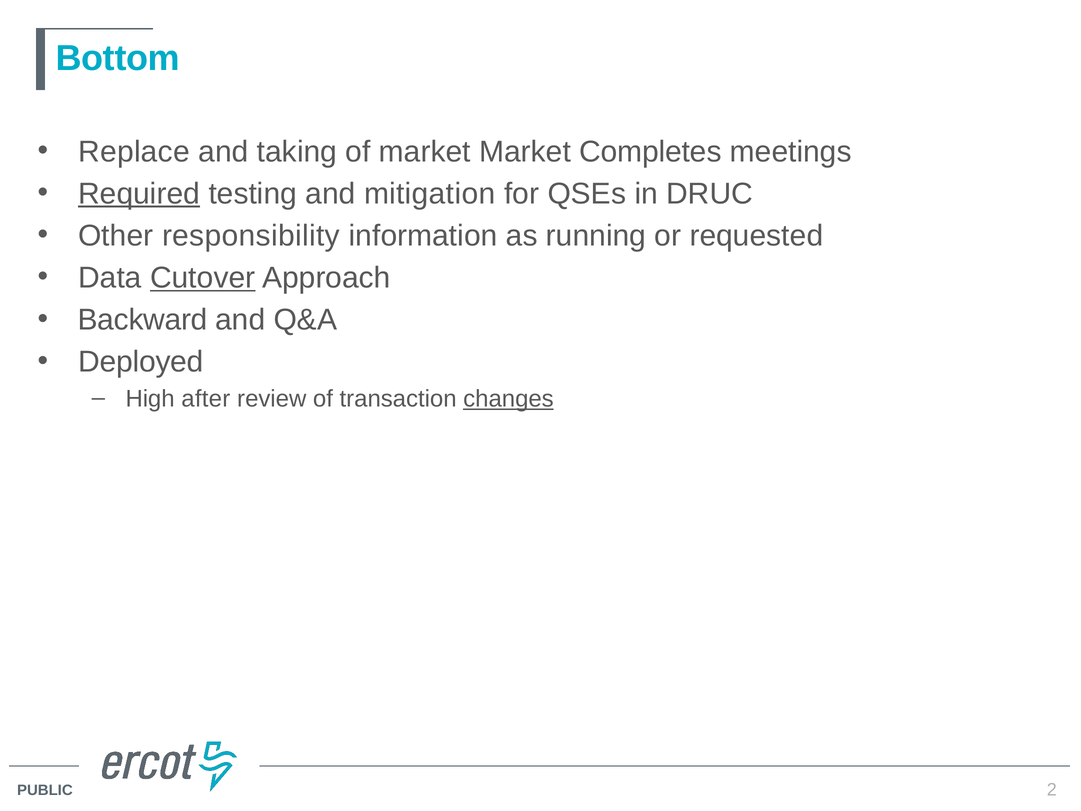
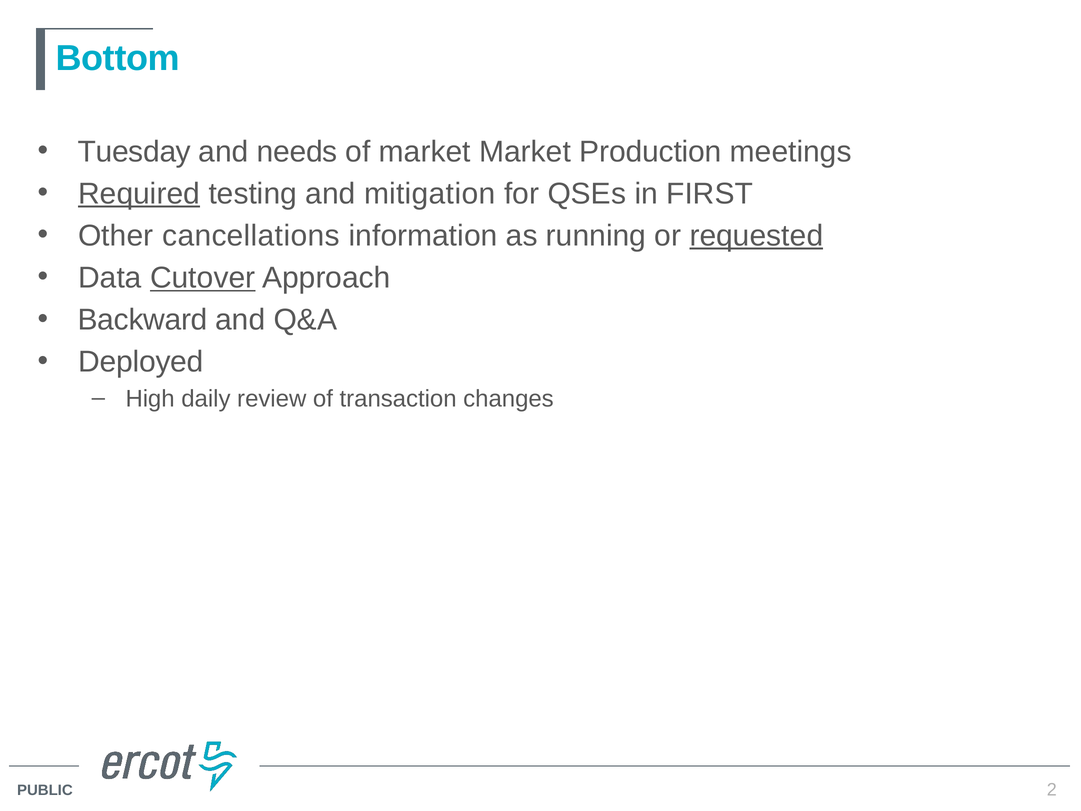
Replace: Replace -> Tuesday
taking: taking -> needs
Completes: Completes -> Production
DRUC: DRUC -> FIRST
responsibility: responsibility -> cancellations
requested underline: none -> present
after: after -> daily
changes underline: present -> none
